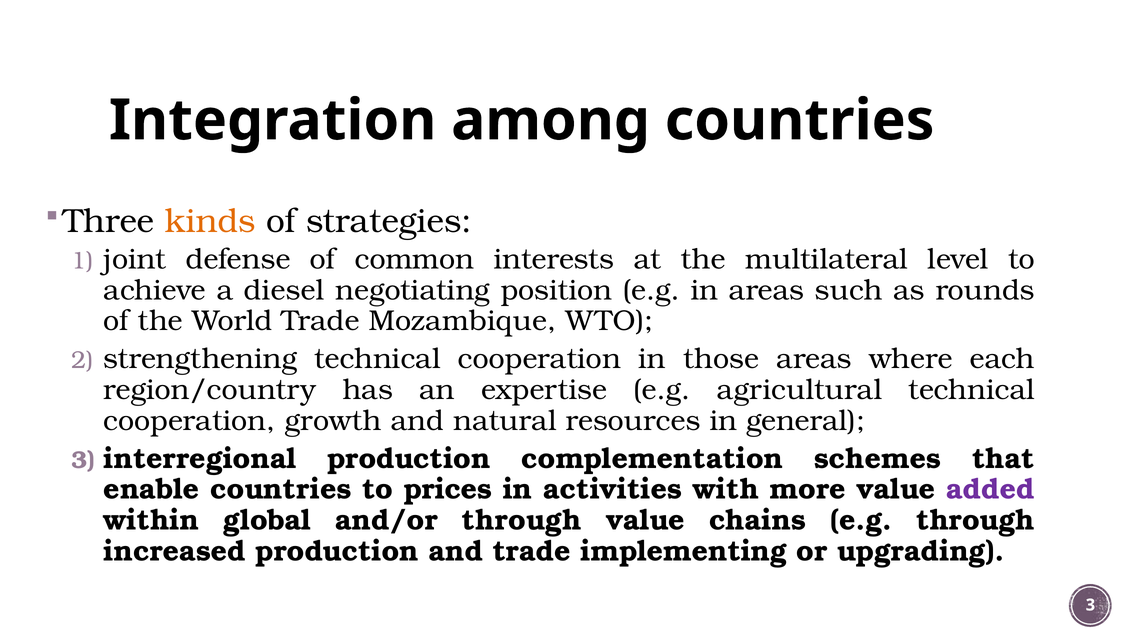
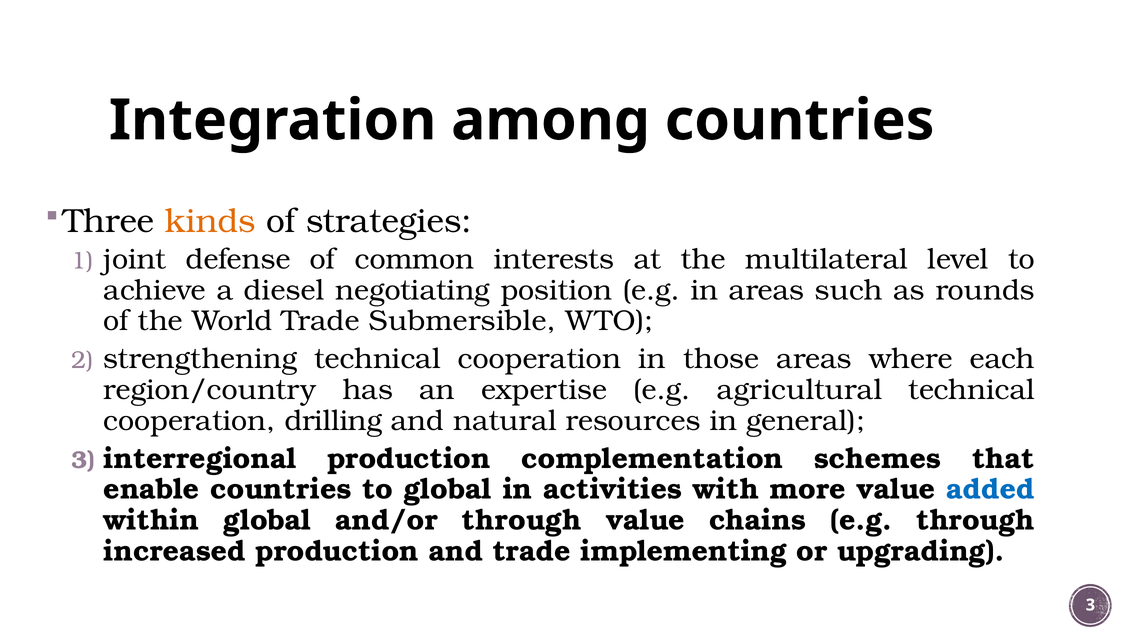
Mozambique: Mozambique -> Submersible
growth: growth -> drilling
to prices: prices -> global
added colour: purple -> blue
